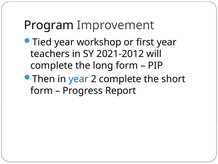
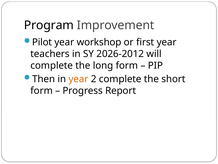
Tied: Tied -> Pilot
2021-2012: 2021-2012 -> 2026-2012
year at (78, 79) colour: blue -> orange
